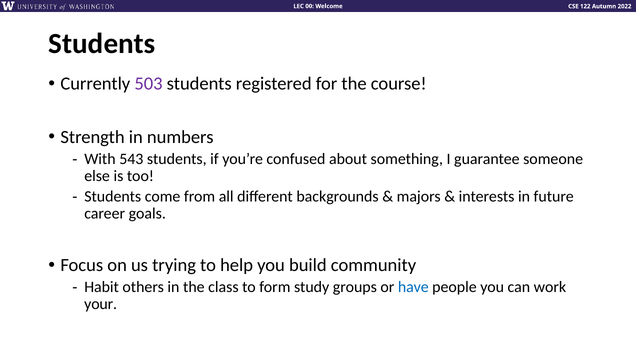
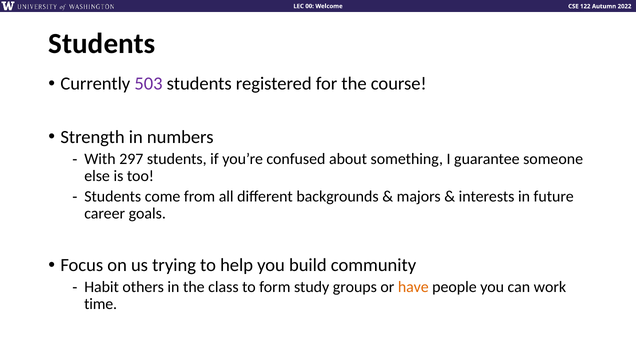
543: 543 -> 297
have colour: blue -> orange
your: your -> time
